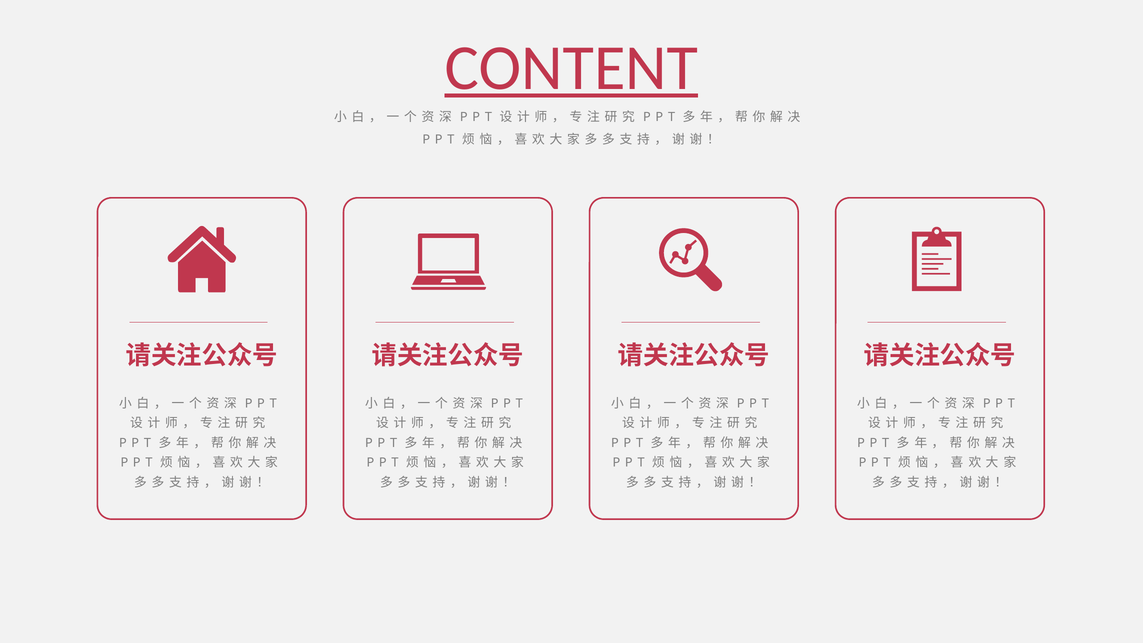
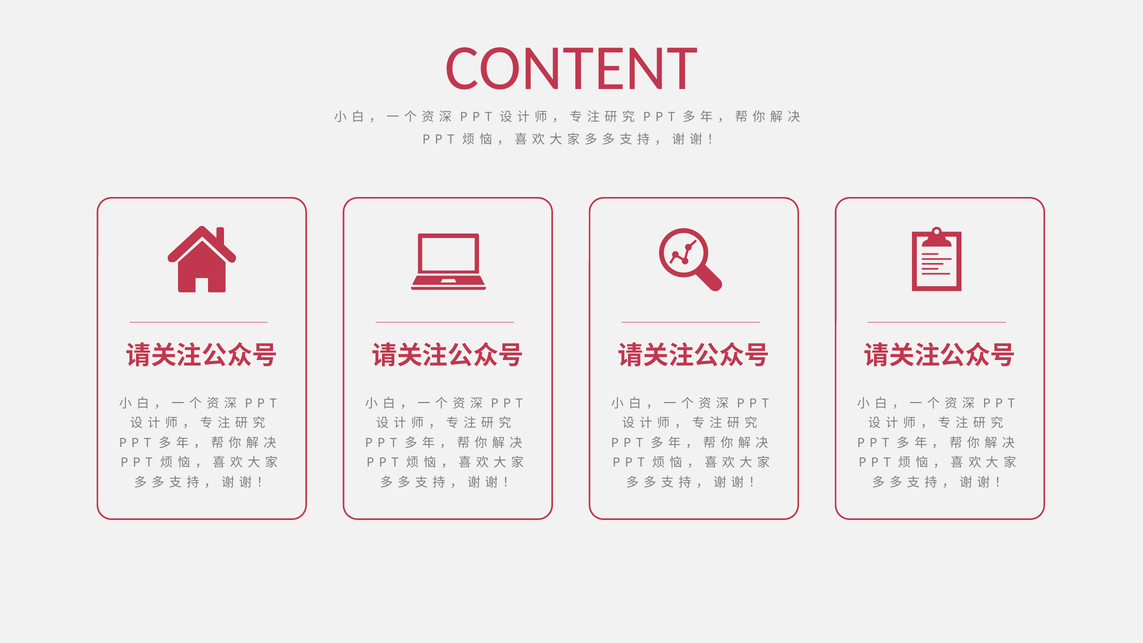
CONTENT underline: present -> none
